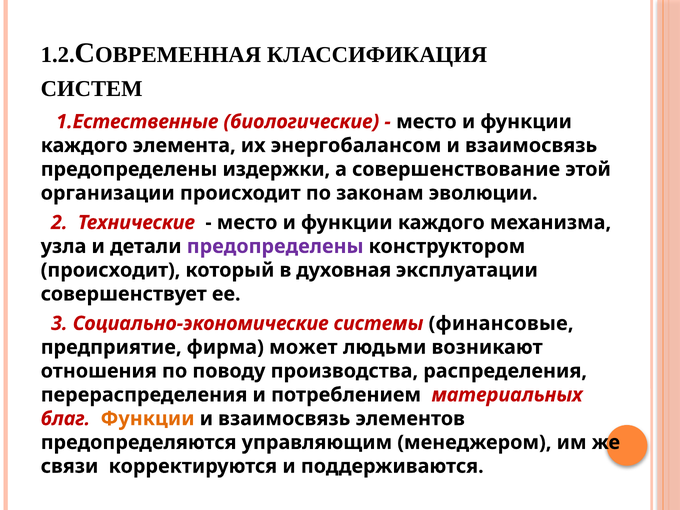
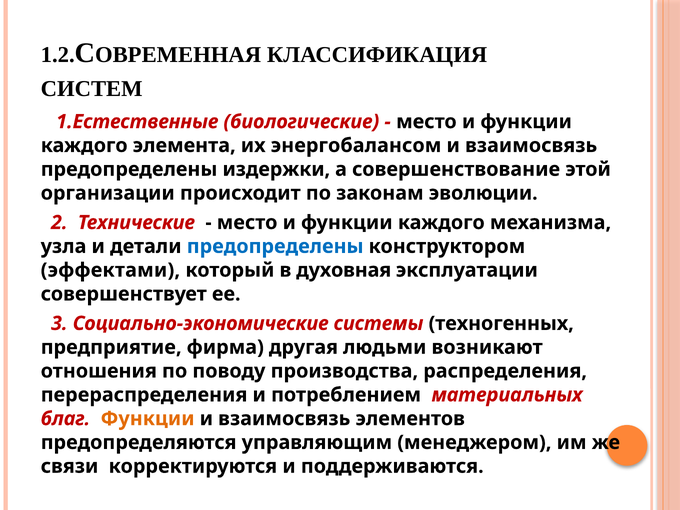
предопределены at (275, 246) colour: purple -> blue
происходит at (111, 270): происходит -> эффектами
финансовые: финансовые -> техногенных
может: может -> другая
